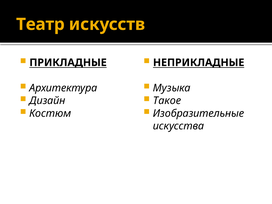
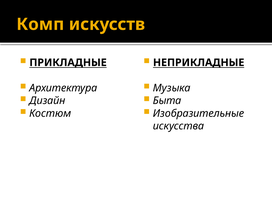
Театр: Театр -> Комп
Такое: Такое -> Быта
